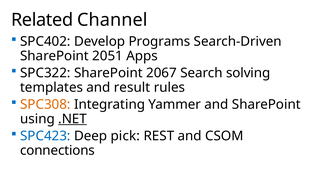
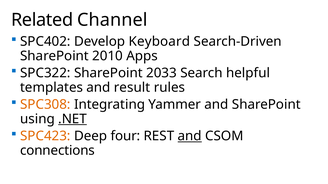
Programs: Programs -> Keyboard
2051: 2051 -> 2010
2067: 2067 -> 2033
solving: solving -> helpful
SPC423 colour: blue -> orange
pick: pick -> four
and at (190, 136) underline: none -> present
